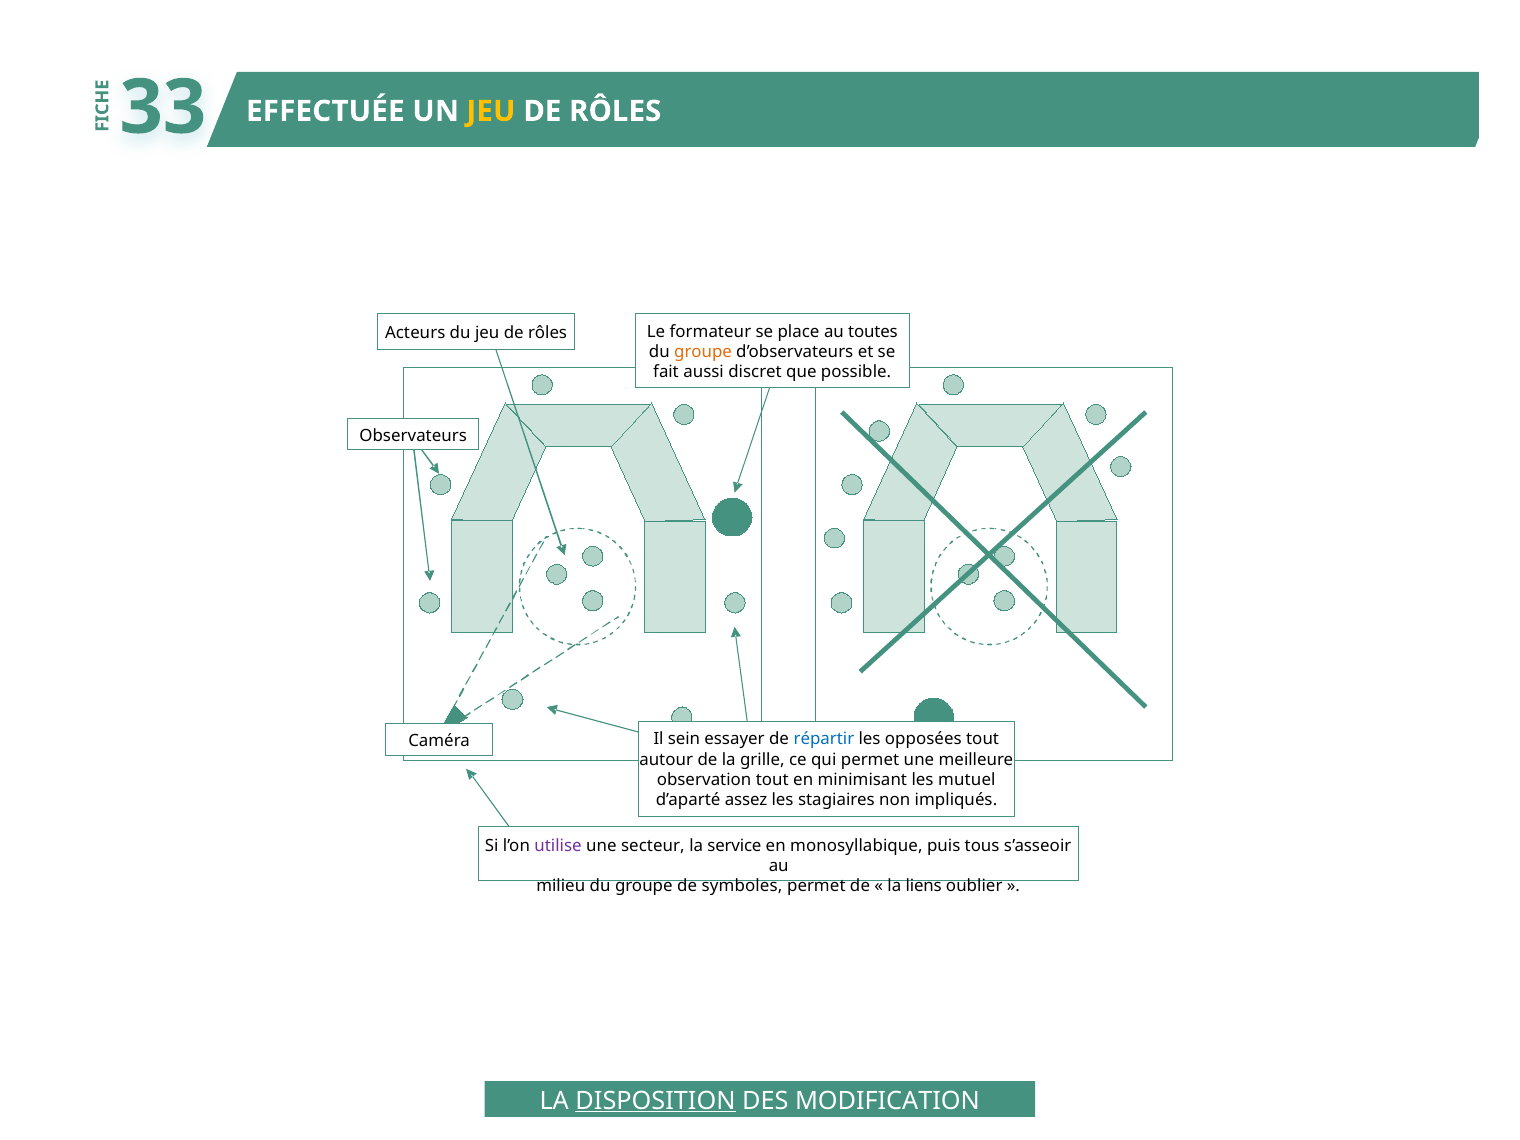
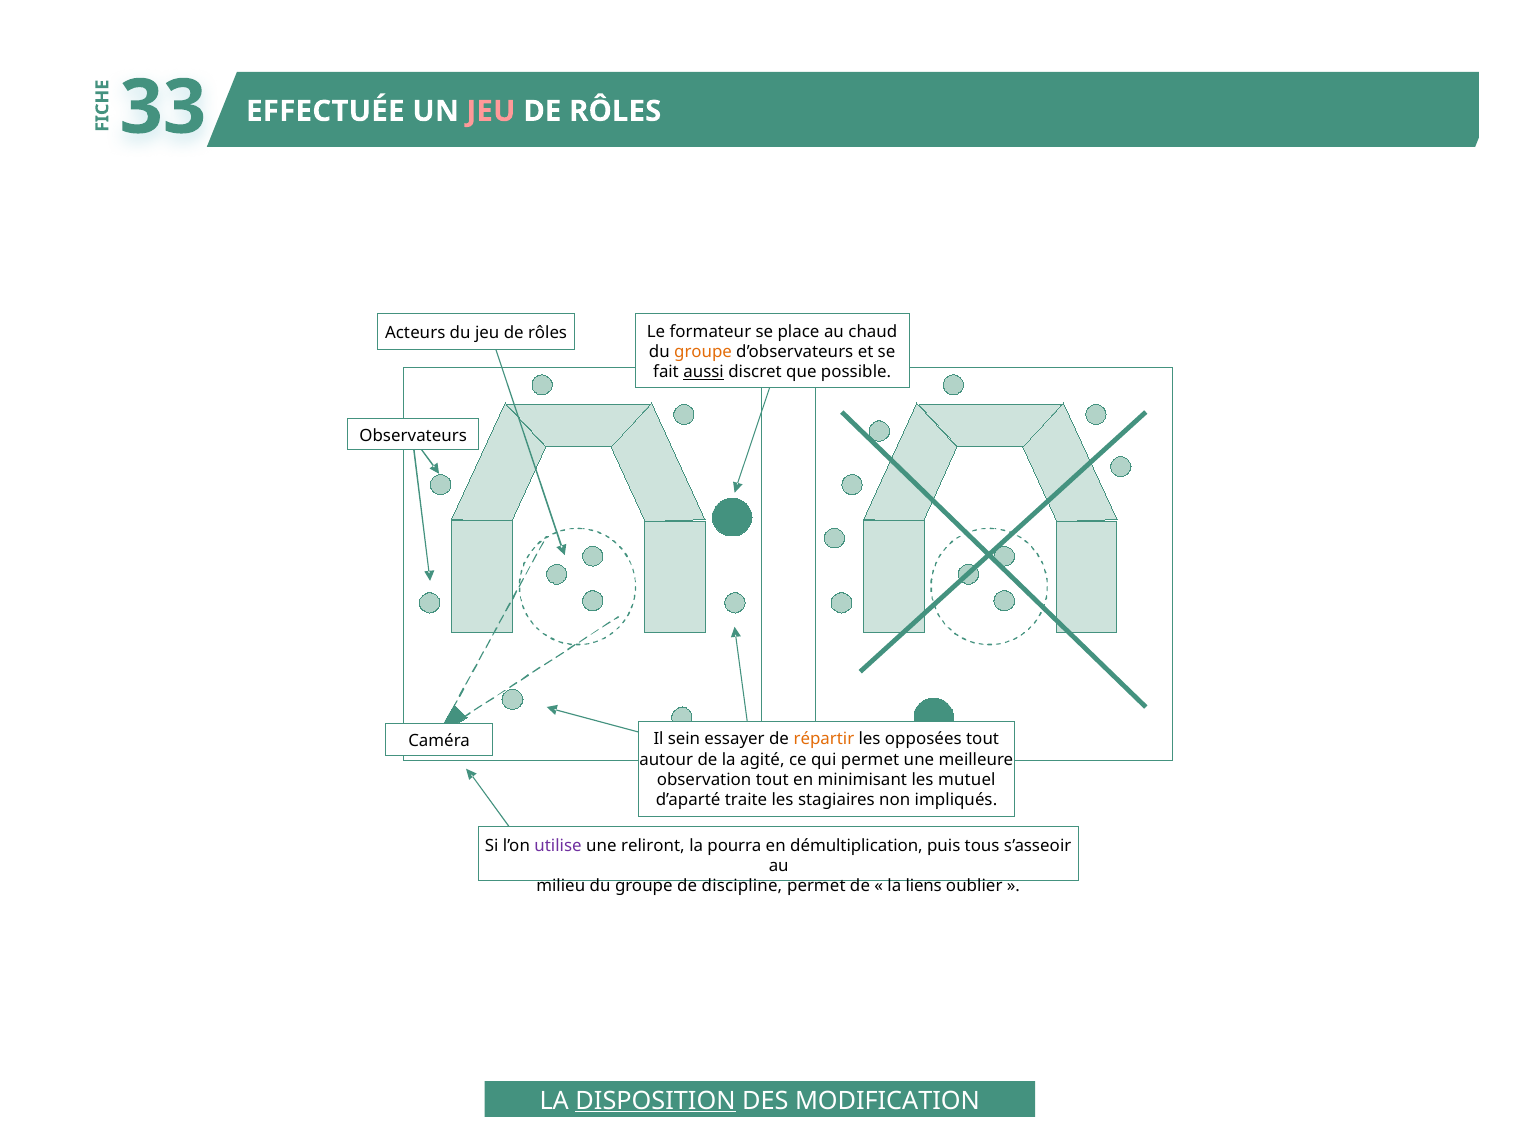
JEU at (491, 111) colour: yellow -> pink
toutes: toutes -> chaud
aussi underline: none -> present
répartir colour: blue -> orange
grille: grille -> agité
assez: assez -> traite
secteur: secteur -> reliront
service: service -> pourra
monosyllabique: monosyllabique -> démultiplication
symboles: symboles -> discipline
